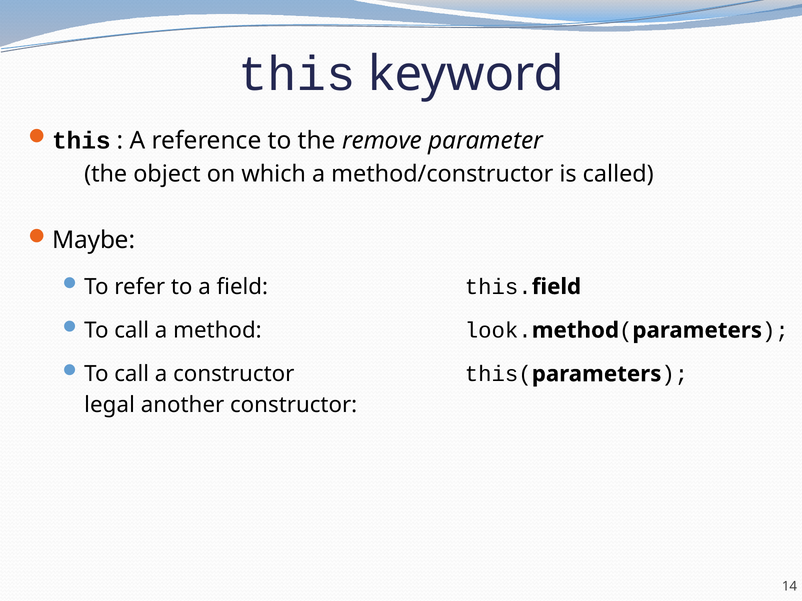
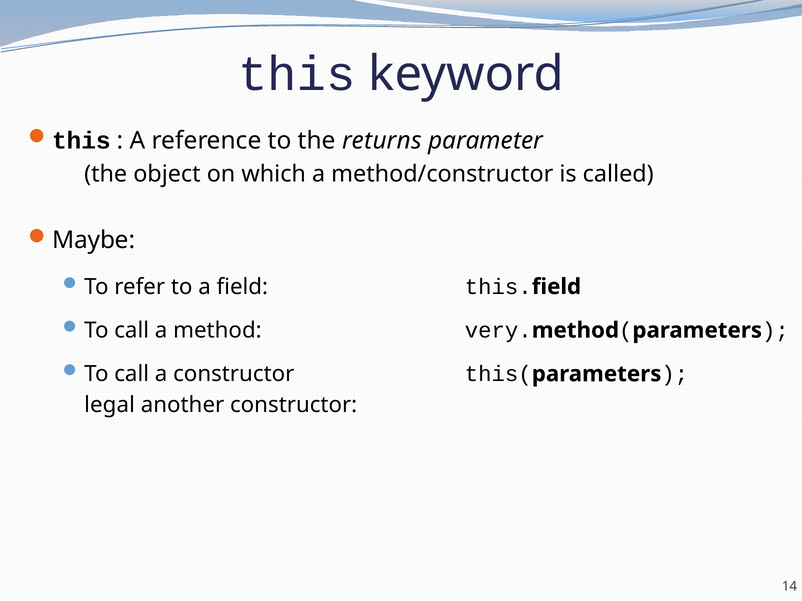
remove: remove -> returns
look: look -> very
